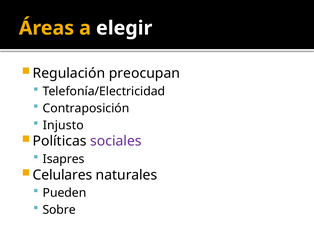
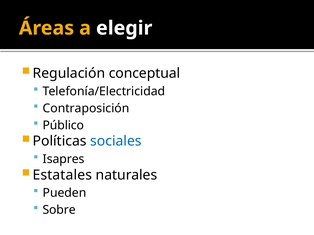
preocupan: preocupan -> conceptual
Injusto: Injusto -> Público
sociales colour: purple -> blue
Celulares: Celulares -> Estatales
